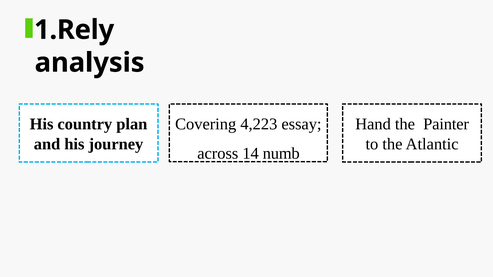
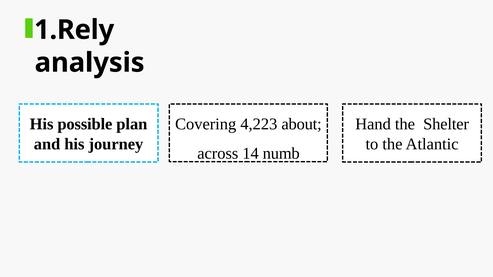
essay: essay -> about
country: country -> possible
Painter: Painter -> Shelter
